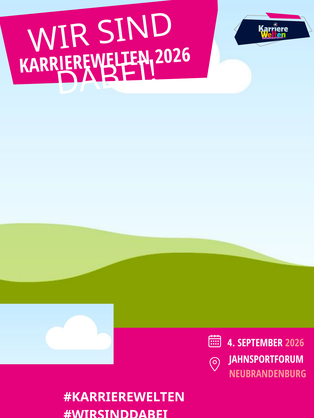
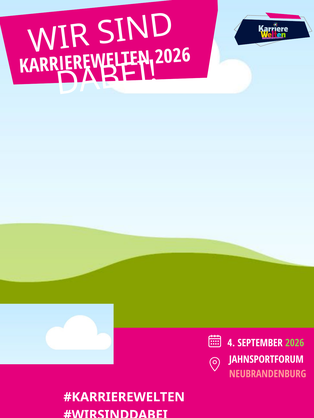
2026 at (295, 344) colour: pink -> light green
